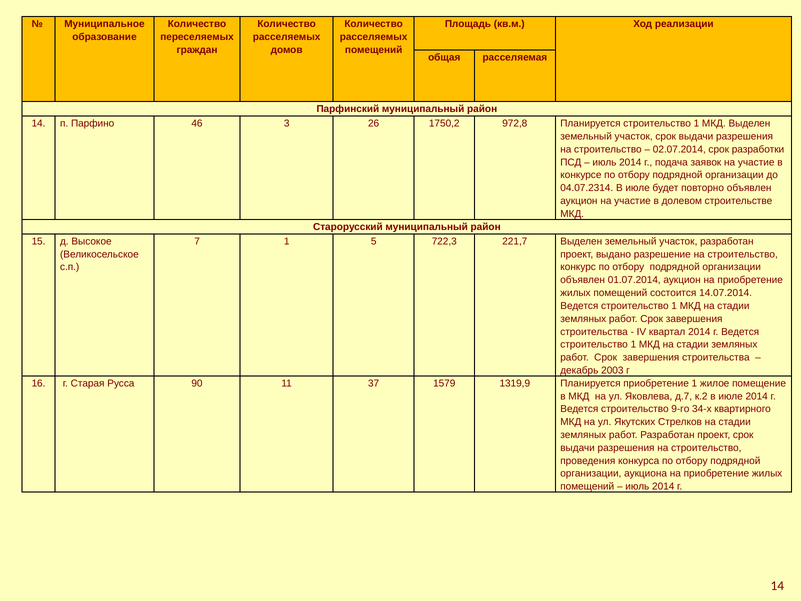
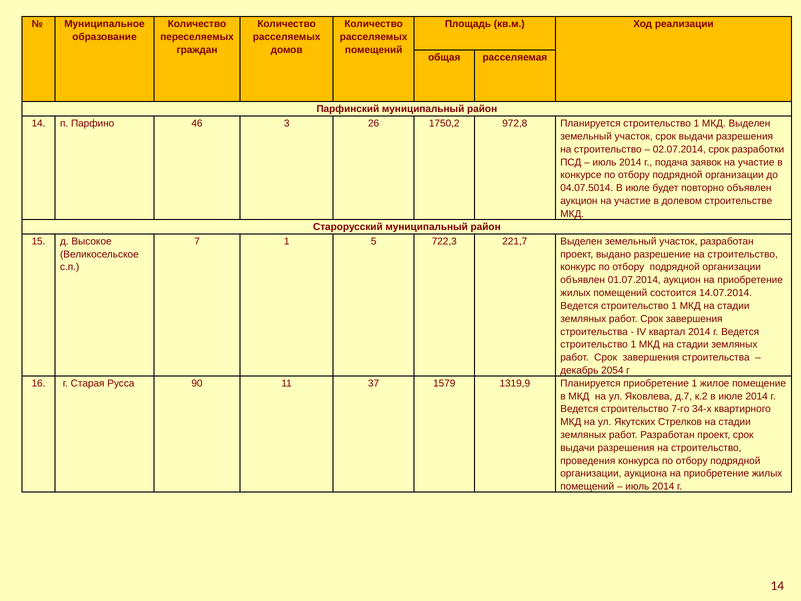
04.07.2314: 04.07.2314 -> 04.07.5014
2003: 2003 -> 2054
9-го: 9-го -> 7-го
